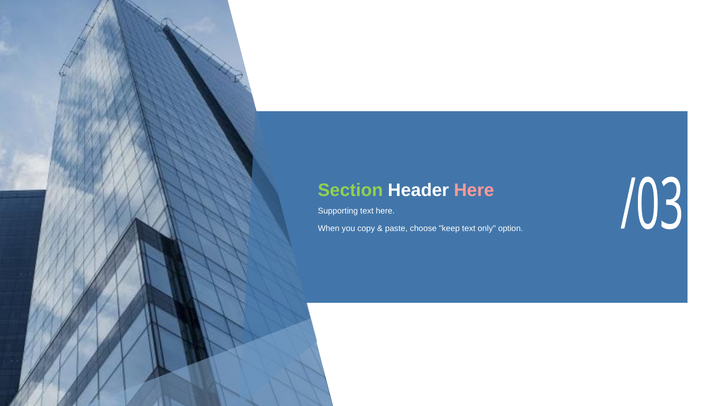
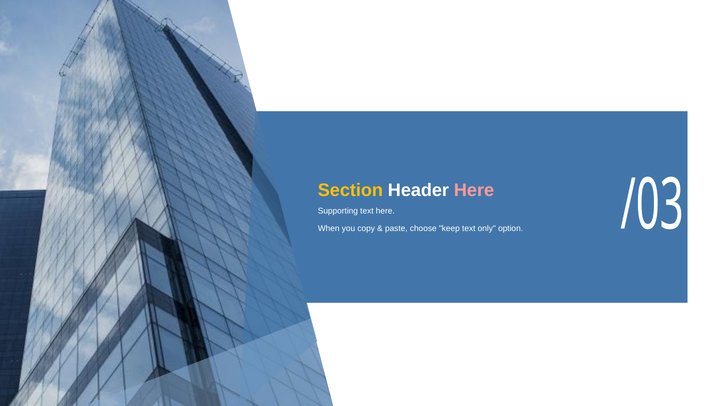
Section colour: light green -> yellow
